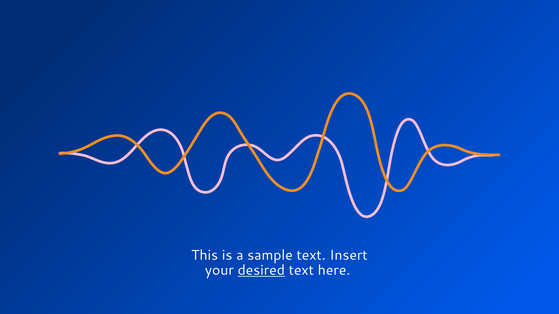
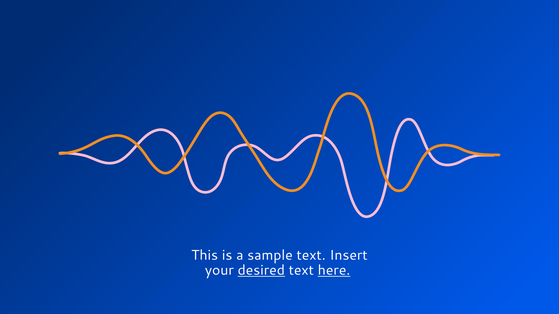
here underline: none -> present
